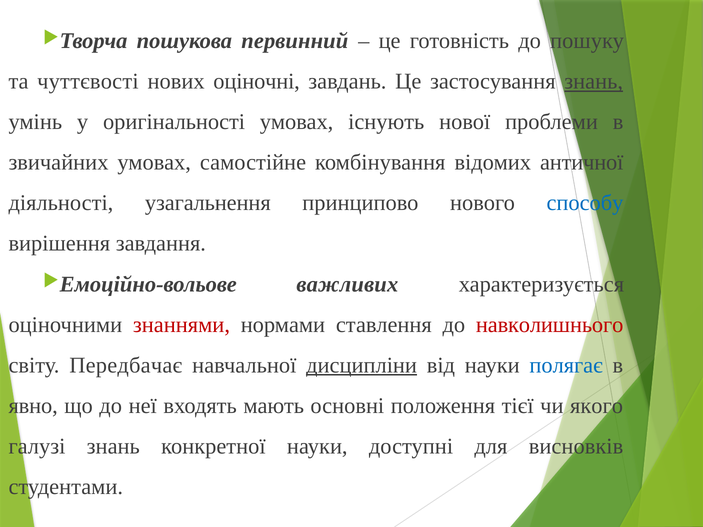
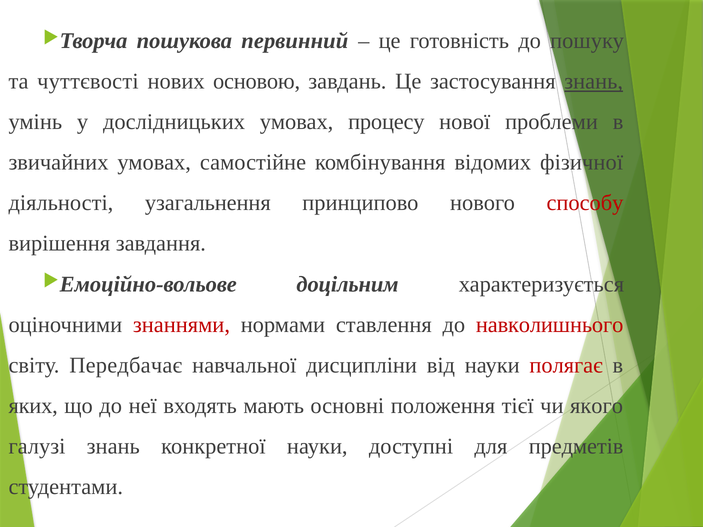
оціночні: оціночні -> основою
оригінальності: оригінальності -> дослідницьких
існують: існують -> процесу
античної: античної -> фізичної
способу colour: blue -> red
важливих: важливих -> доцільним
дисципліни underline: present -> none
полягає colour: blue -> red
явно: явно -> яких
висновків: висновків -> предметів
